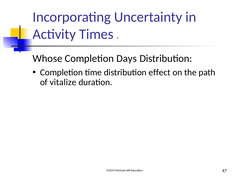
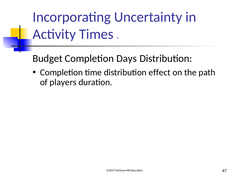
Whose: Whose -> Budget
vitalize: vitalize -> players
